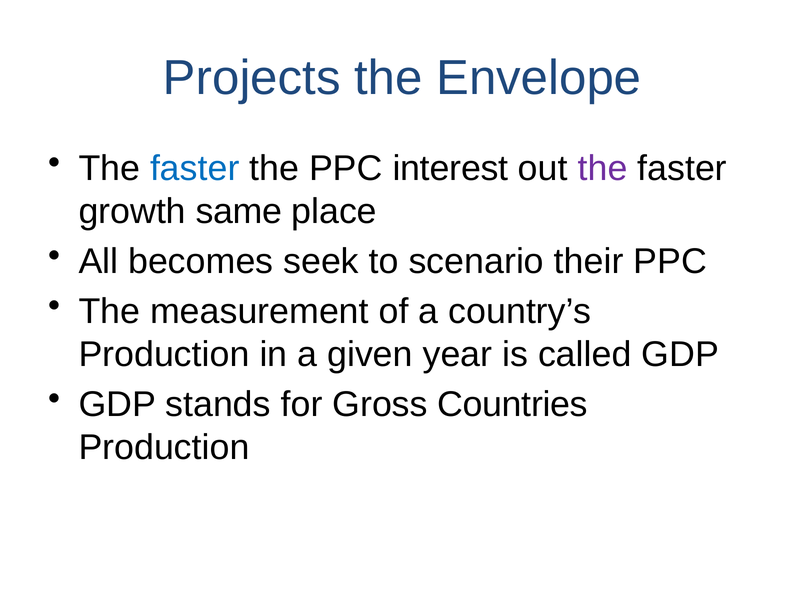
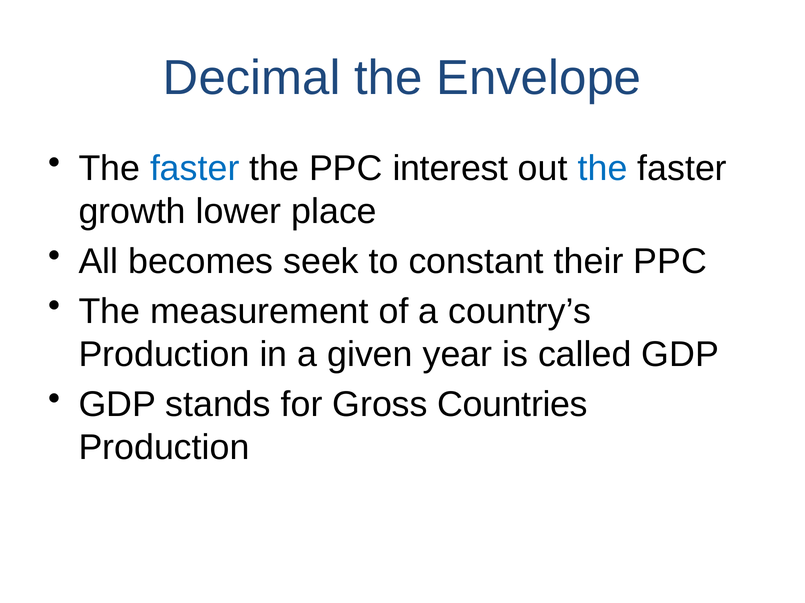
Projects: Projects -> Decimal
the at (603, 169) colour: purple -> blue
same: same -> lower
scenario: scenario -> constant
